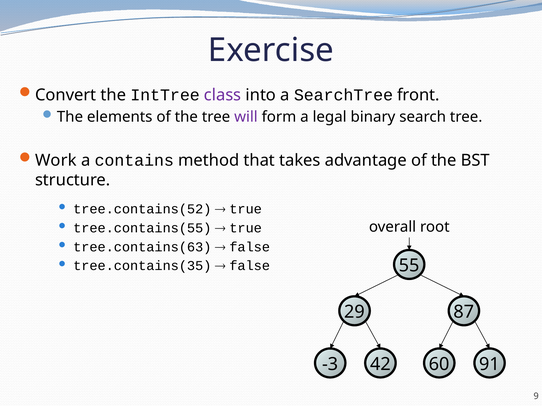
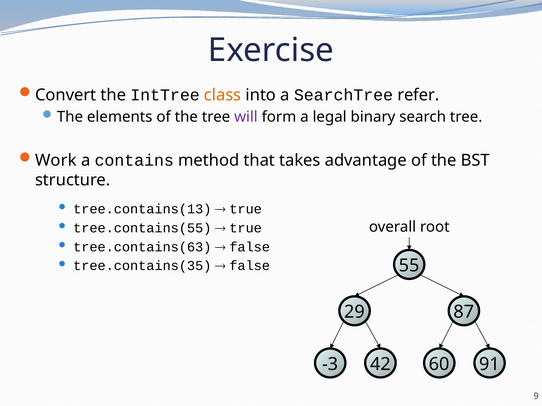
class colour: purple -> orange
front: front -> refer
tree.contains(52: tree.contains(52 -> tree.contains(13
